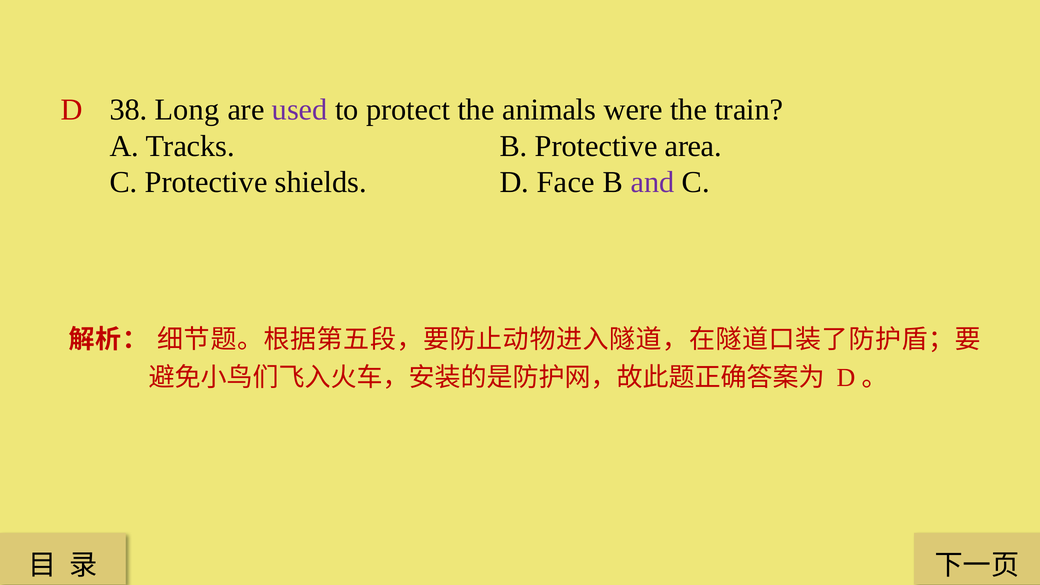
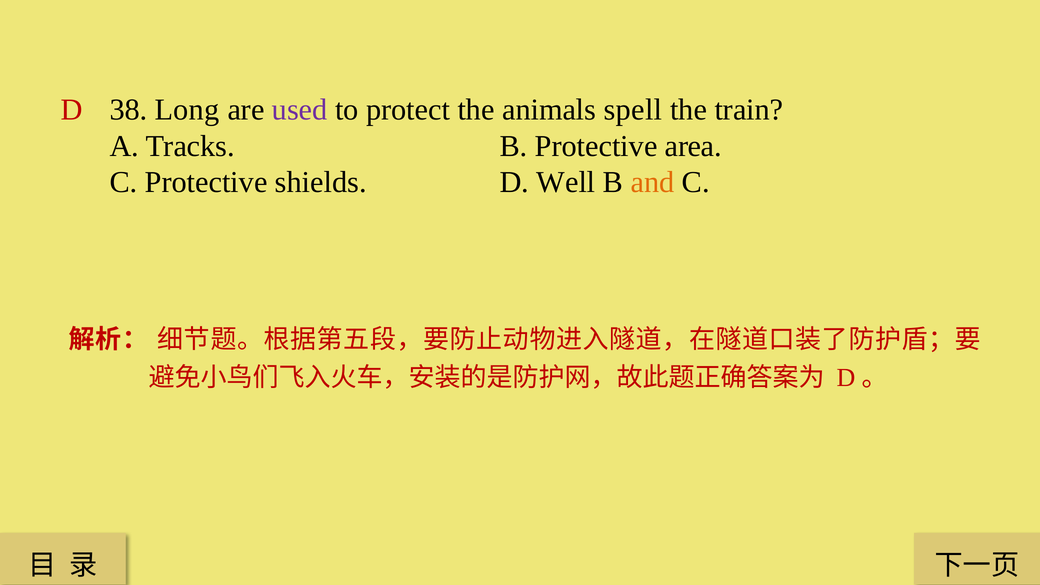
were: were -> spell
Face: Face -> Well
and colour: purple -> orange
